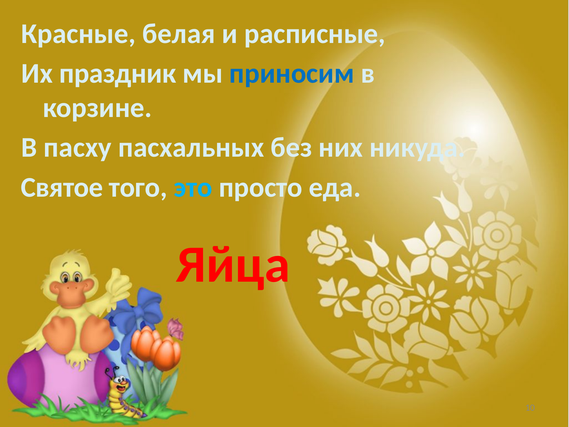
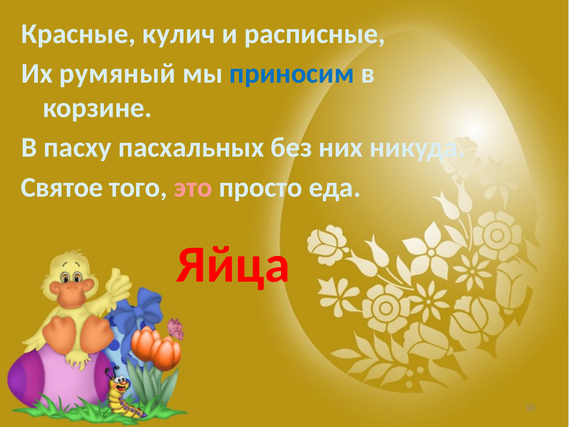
белая: белая -> кулич
праздник: праздник -> румяный
это colour: light blue -> pink
